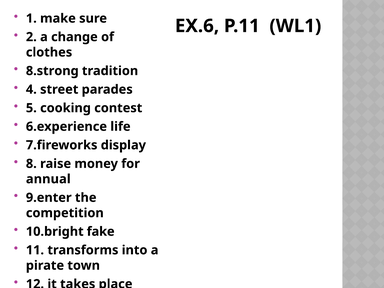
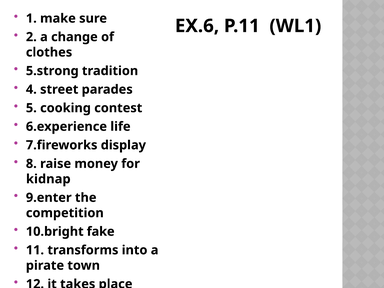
8.strong: 8.strong -> 5.strong
annual: annual -> kidnap
